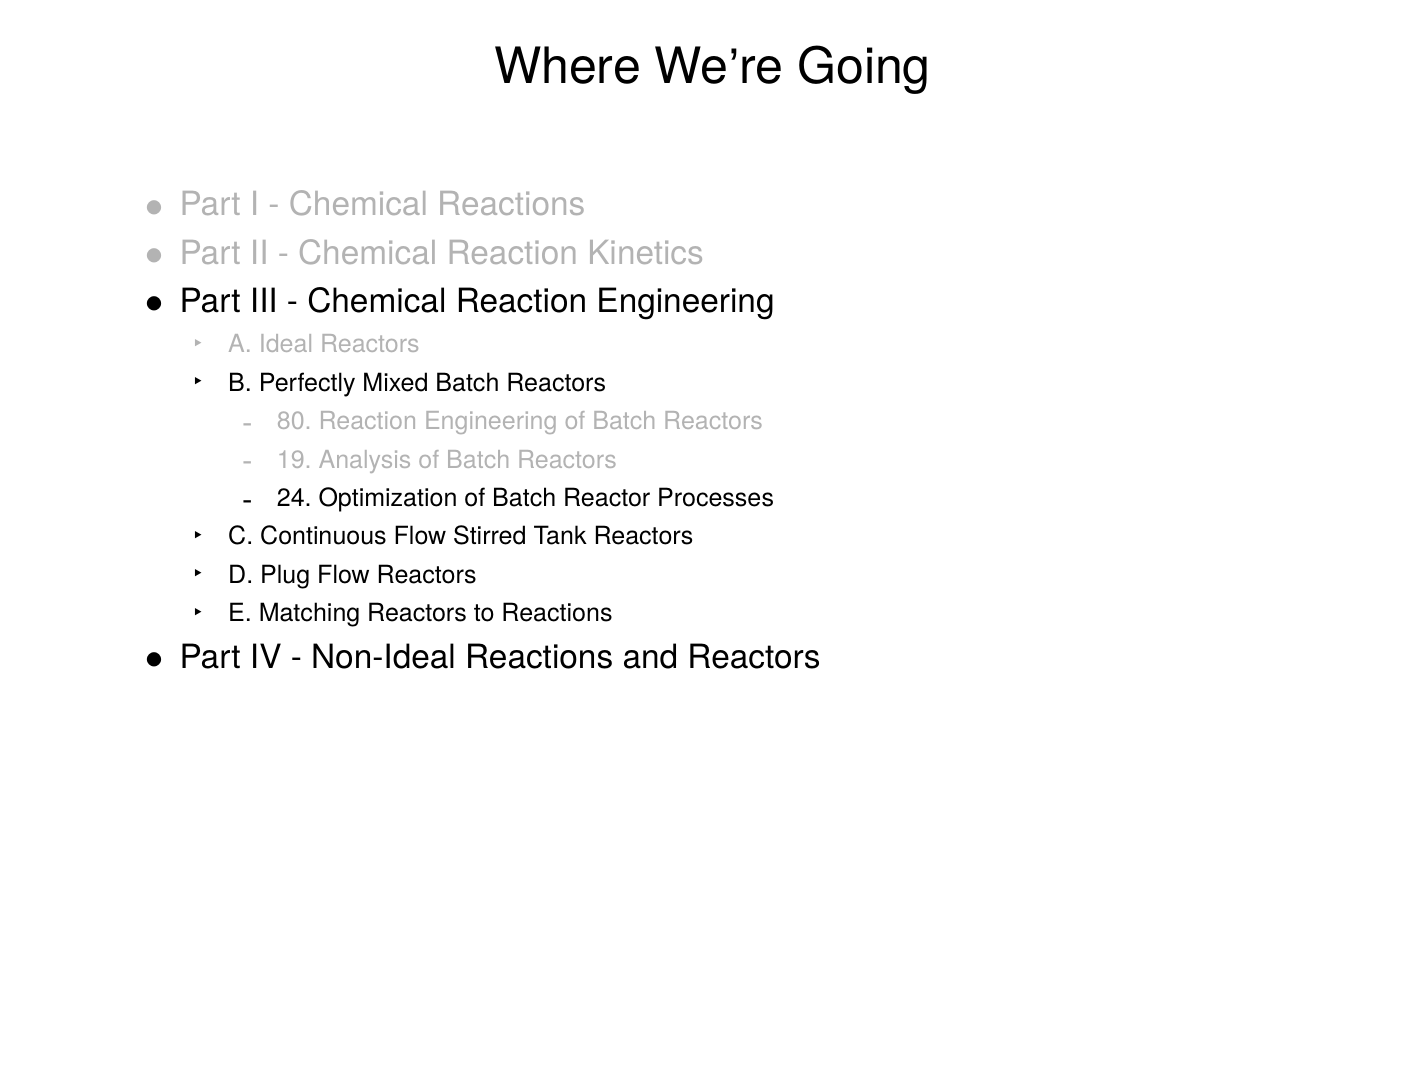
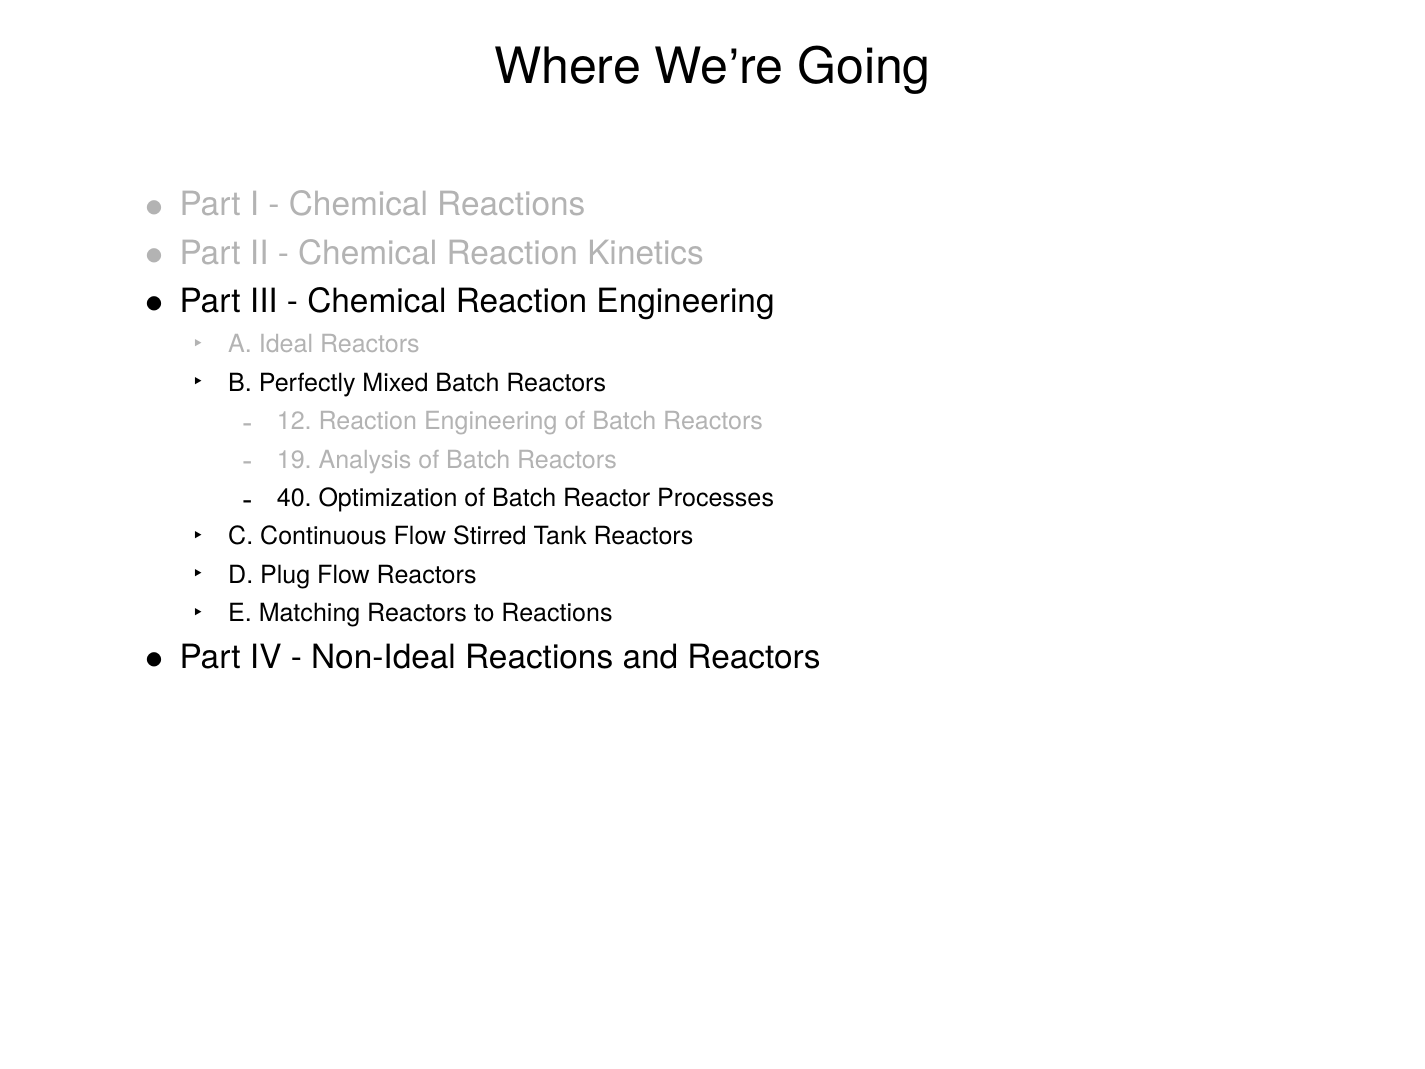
80: 80 -> 12
24: 24 -> 40
